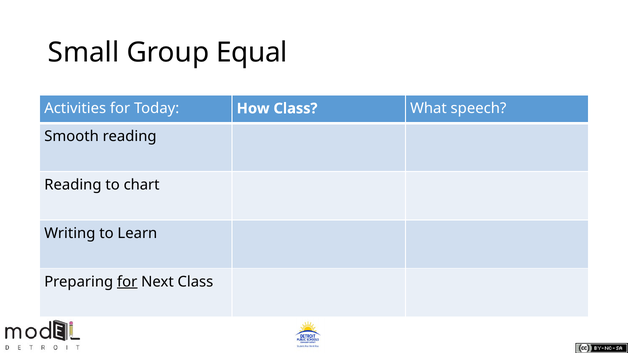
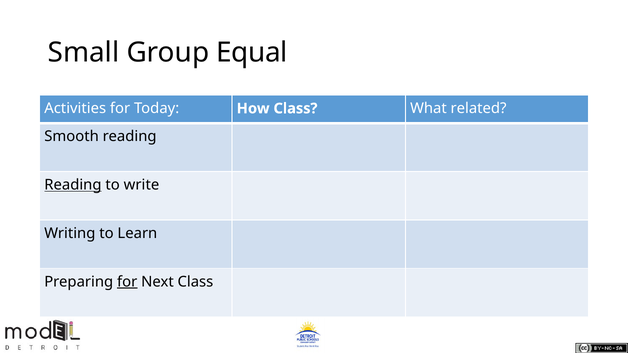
speech: speech -> related
Reading at (73, 185) underline: none -> present
chart: chart -> write
